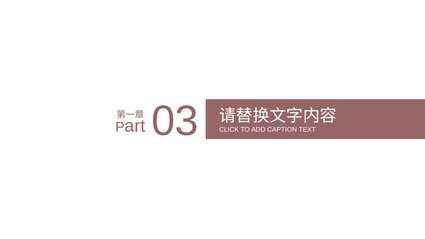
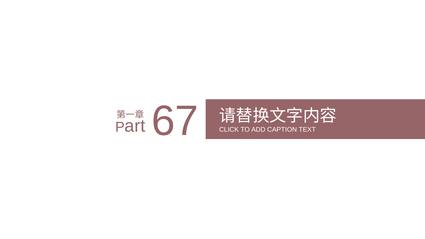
03: 03 -> 67
